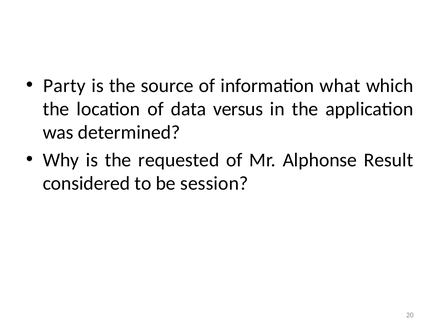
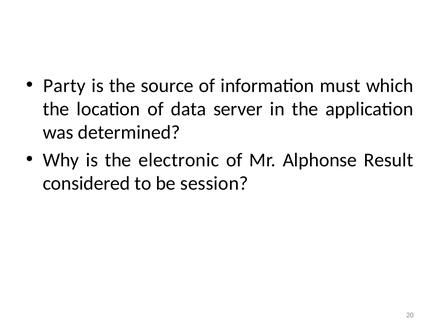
what: what -> must
versus: versus -> server
requested: requested -> electronic
